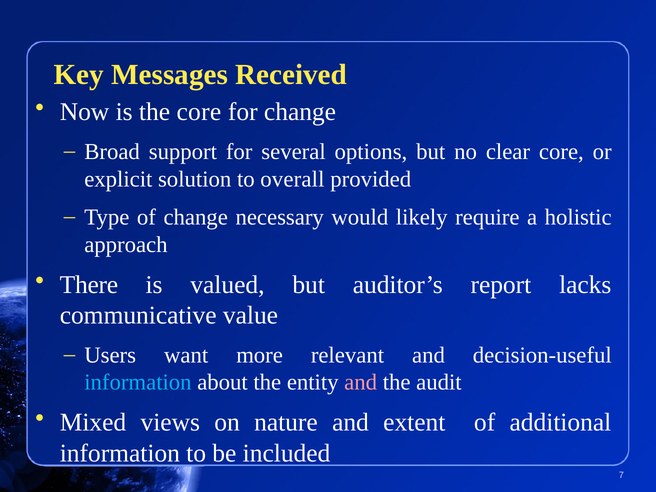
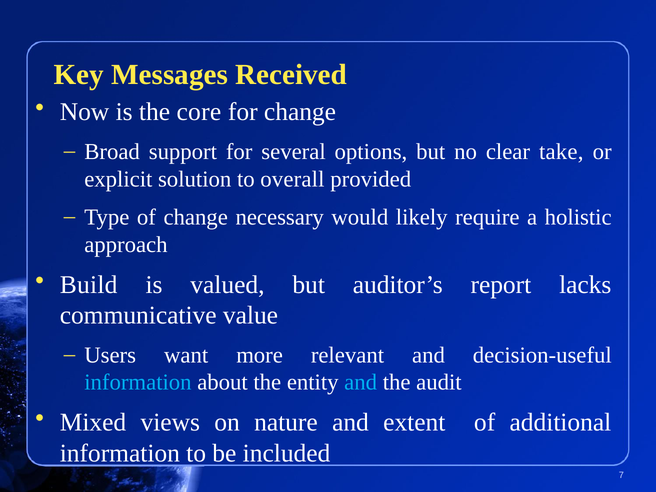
clear core: core -> take
There: There -> Build
and at (361, 382) colour: pink -> light blue
